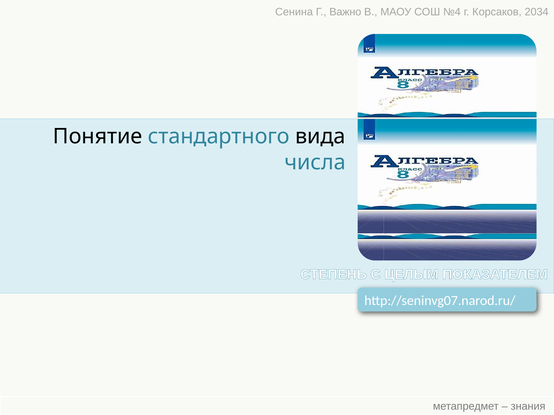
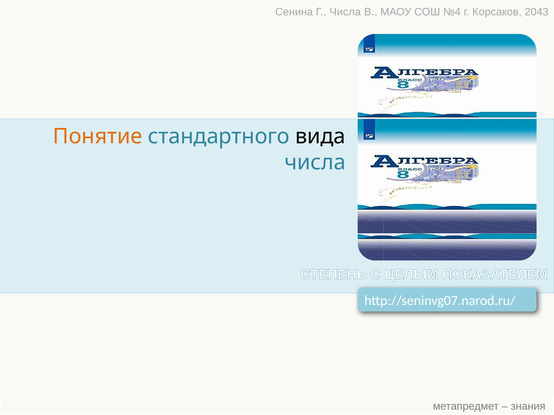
Г Важно: Важно -> Числа
2034: 2034 -> 2043
Понятие colour: black -> orange
